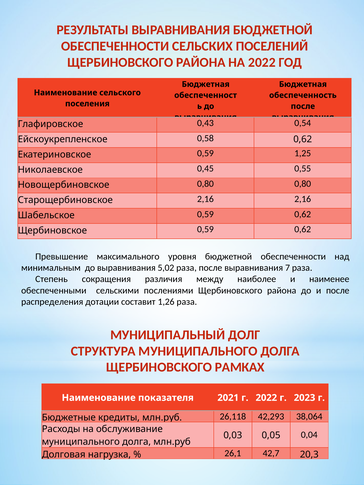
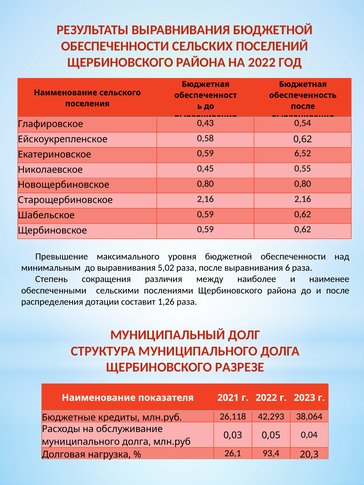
1,25: 1,25 -> 6,52
7: 7 -> 6
РАМКАХ: РАМКАХ -> РАЗРЕЗЕ
42,7: 42,7 -> 93,4
